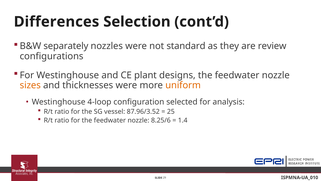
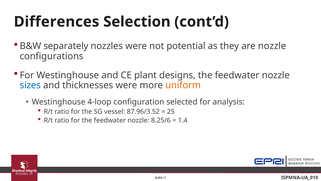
standard: standard -> potential
are review: review -> nozzle
sizes colour: orange -> blue
